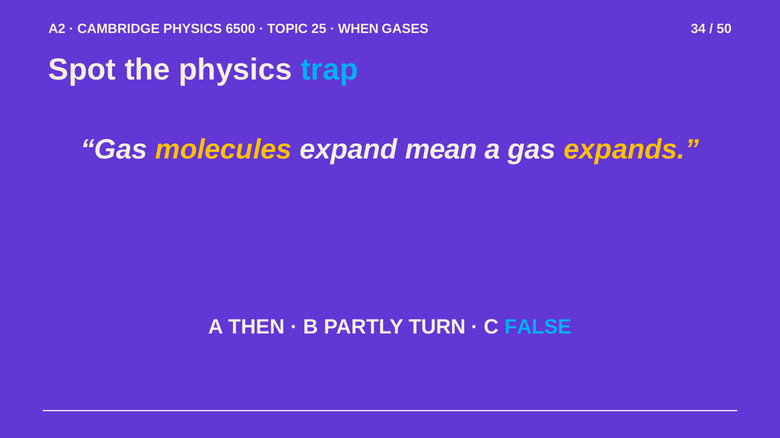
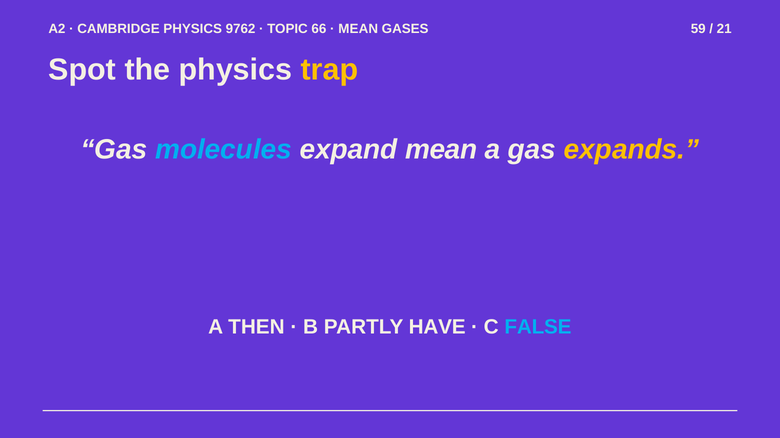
6500: 6500 -> 9762
25: 25 -> 66
WHEN at (358, 29): WHEN -> MEAN
34: 34 -> 59
50: 50 -> 21
trap colour: light blue -> yellow
molecules colour: yellow -> light blue
TURN: TURN -> HAVE
